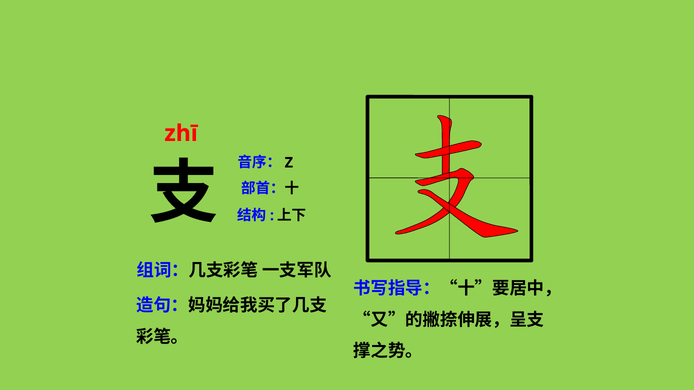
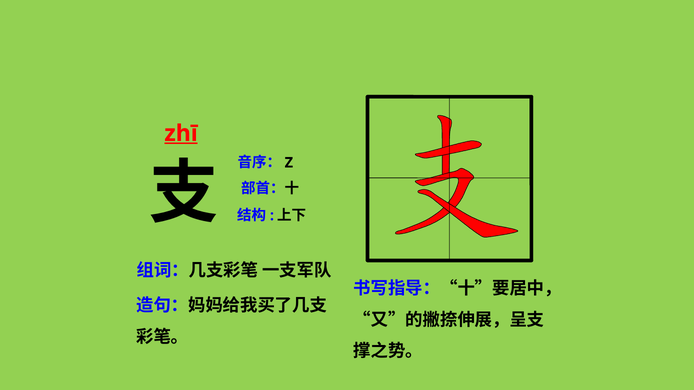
zhī underline: none -> present
